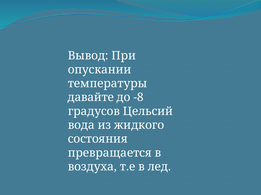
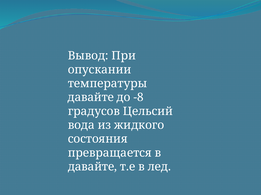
воздуха at (92, 167): воздуха -> давайте
